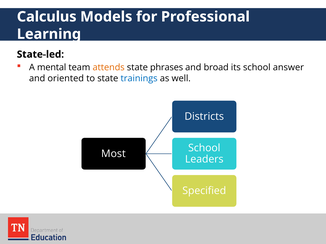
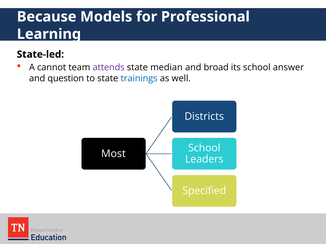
Calculus: Calculus -> Because
mental: mental -> cannot
attends colour: orange -> purple
phrases: phrases -> median
oriented: oriented -> question
